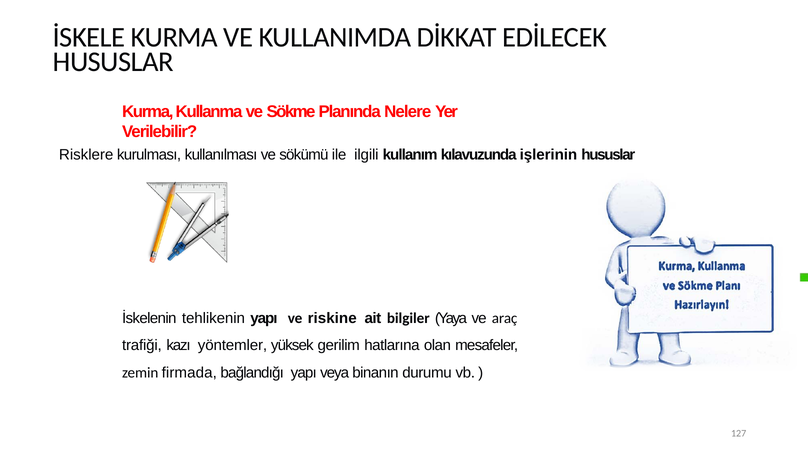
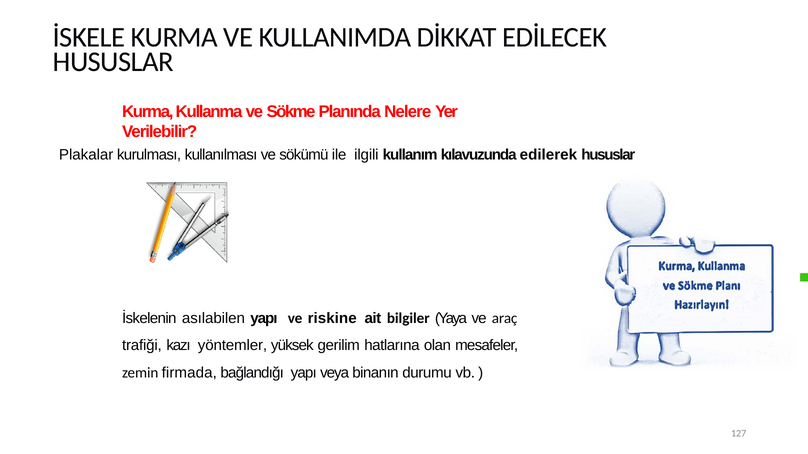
Risklere: Risklere -> Plakalar
işlerinin: işlerinin -> edilerek
tehlikenin: tehlikenin -> asılabilen
